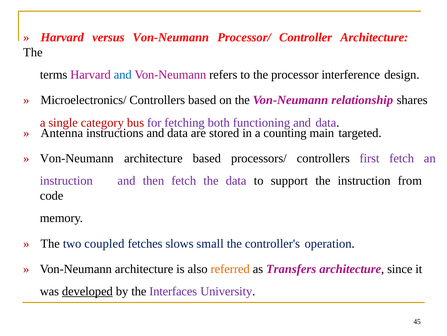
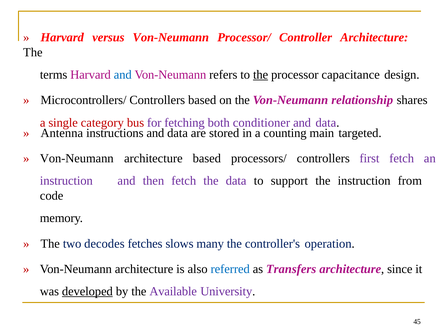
the at (261, 75) underline: none -> present
interference: interference -> capacitance
Microelectronics/: Microelectronics/ -> Microcontrollers/
functioning: functioning -> conditioner
coupled: coupled -> decodes
small: small -> many
referred colour: orange -> blue
Interfaces: Interfaces -> Available
